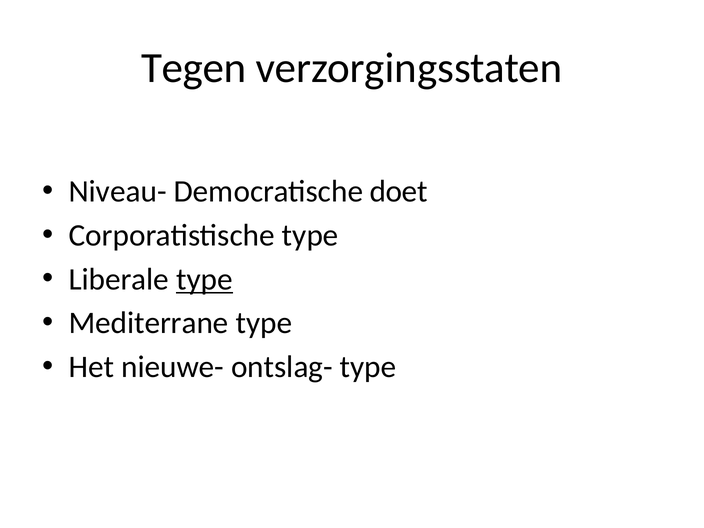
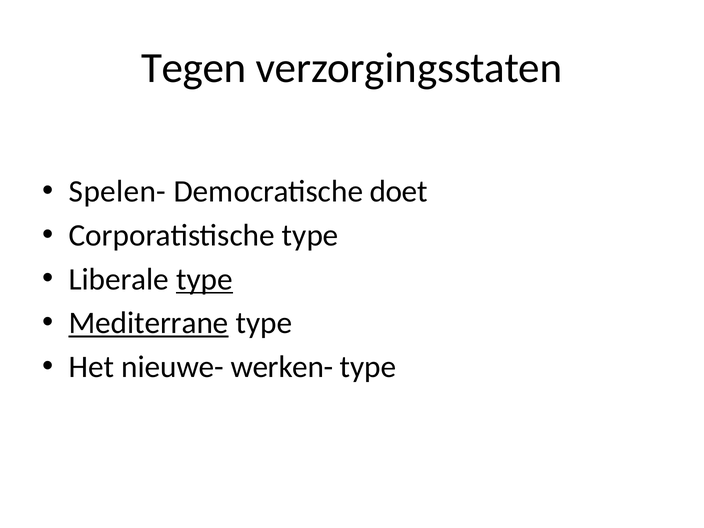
Niveau-: Niveau- -> Spelen-
Mediterrane underline: none -> present
ontslag-: ontslag- -> werken-
